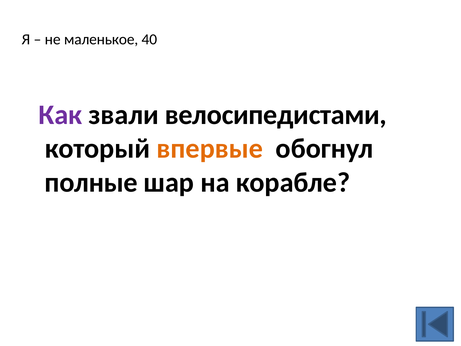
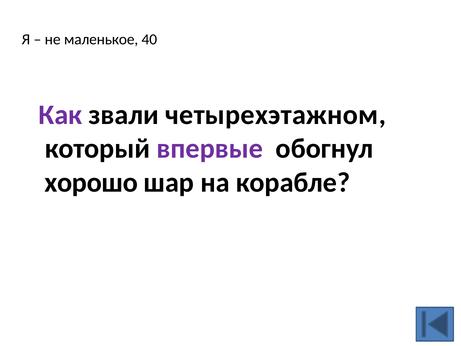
велосипедистами: велосипедистами -> четырехэтажном
впервые colour: orange -> purple
полные: полные -> хорошо
